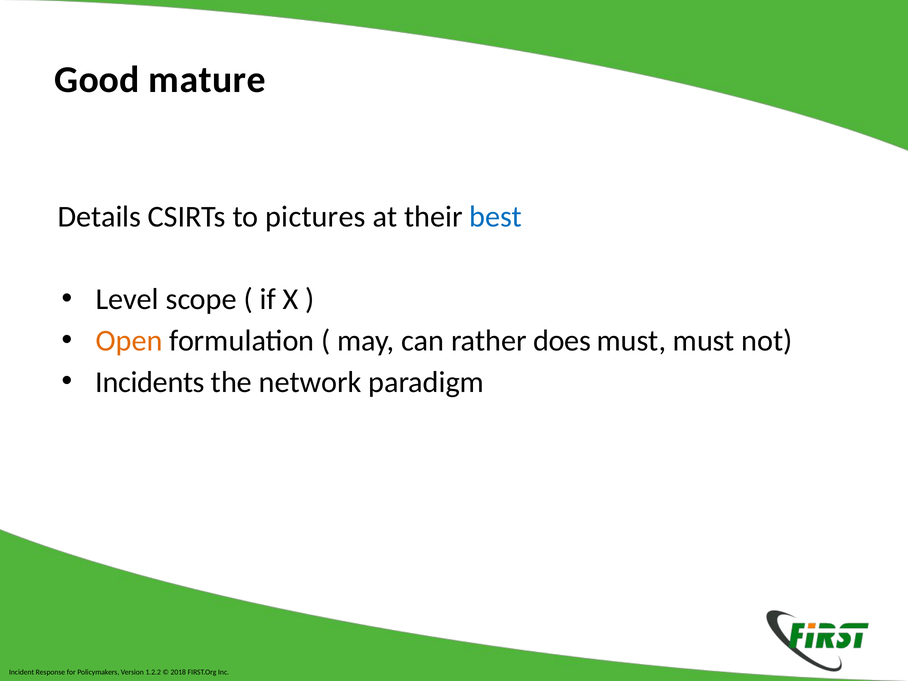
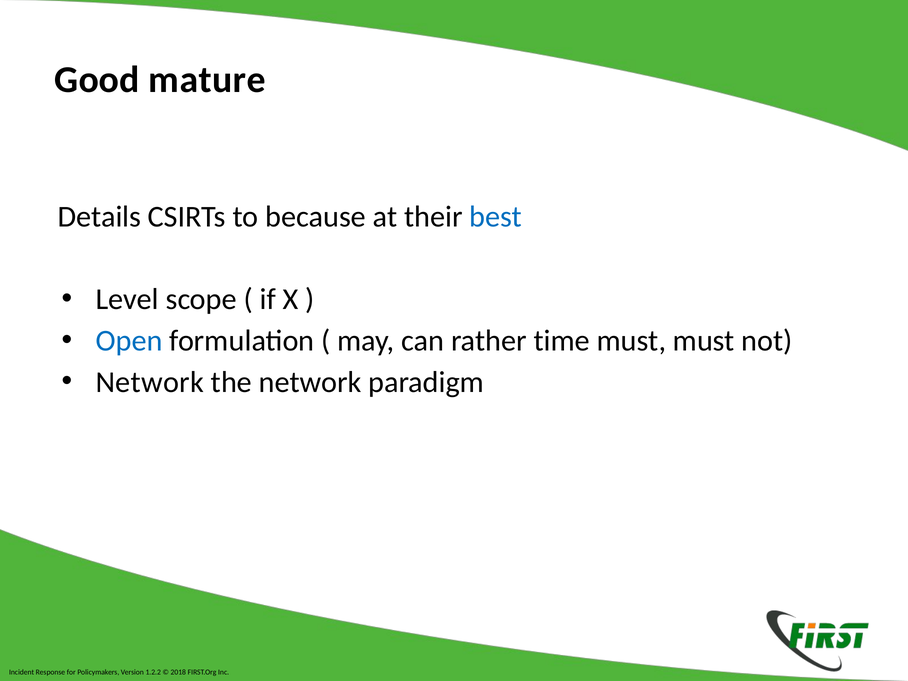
pictures: pictures -> because
Open colour: orange -> blue
does: does -> time
Incidents at (150, 382): Incidents -> Network
